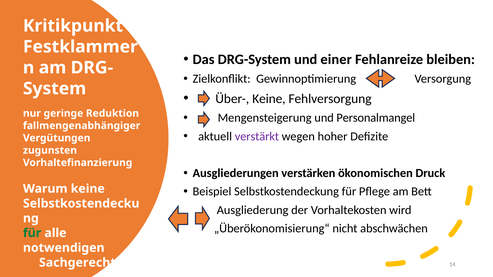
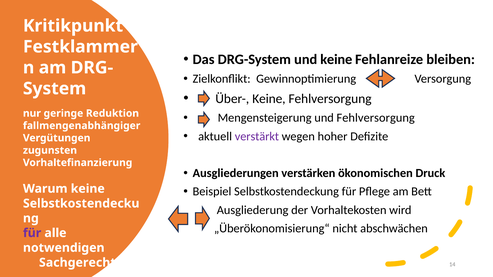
und einer: einer -> keine
und Personalmangel: Personalmangel -> Fehlversorgung
für at (32, 233) colour: green -> purple
